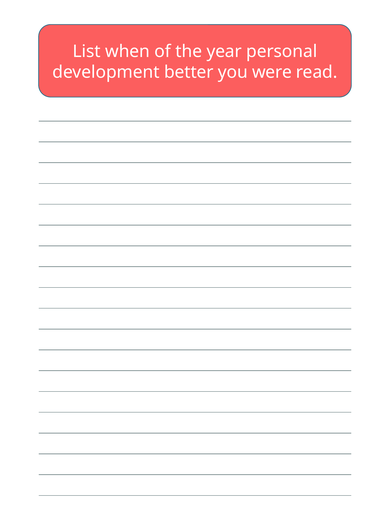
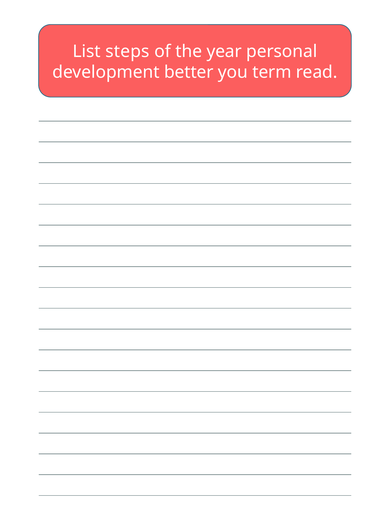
when: when -> steps
were: were -> term
